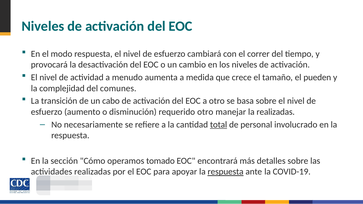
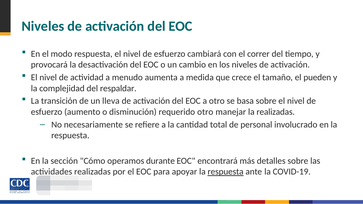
comunes: comunes -> respaldar
cabo: cabo -> lleva
total underline: present -> none
tomado: tomado -> durante
